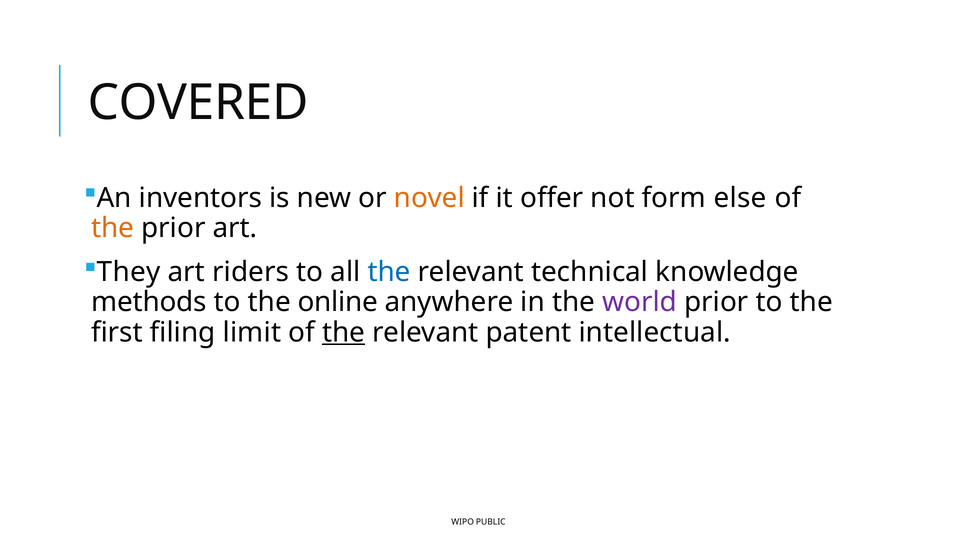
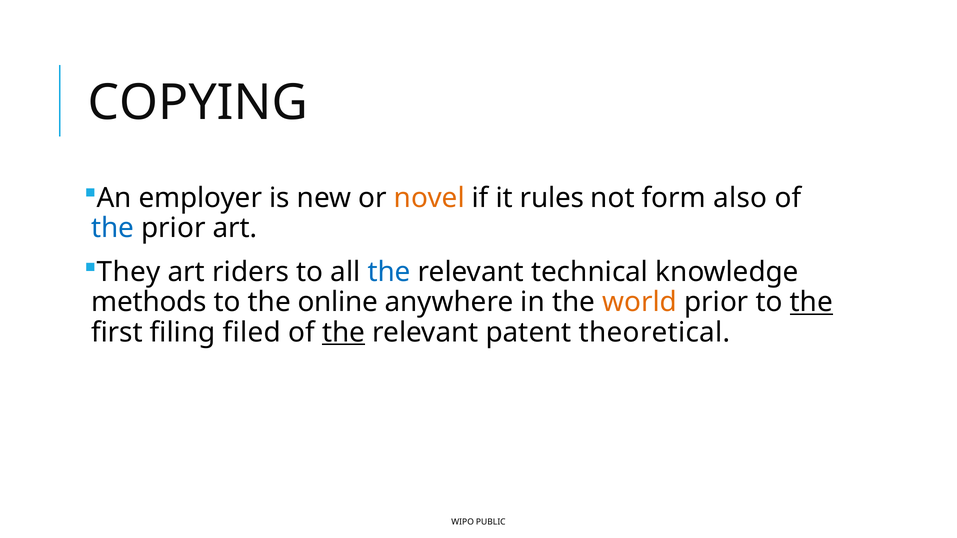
COVERED: COVERED -> COPYING
inventors: inventors -> employer
offer: offer -> rules
else: else -> also
the at (113, 228) colour: orange -> blue
world colour: purple -> orange
the at (811, 302) underline: none -> present
limit: limit -> filed
intellectual: intellectual -> theoretical
